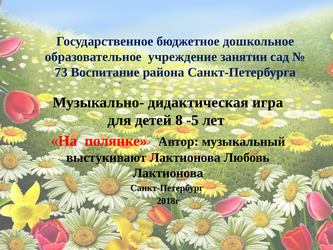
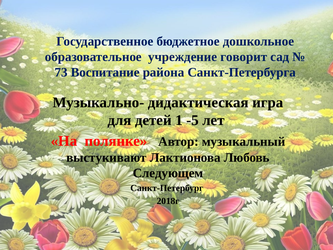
занятии: занятии -> говорит
8: 8 -> 1
Лактионова at (168, 173): Лактионова -> Следующем
